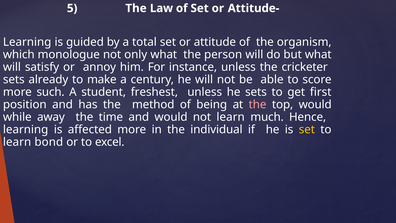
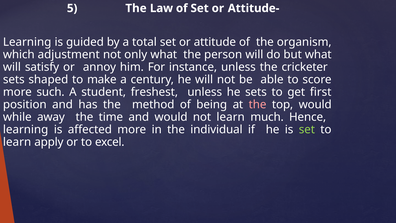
monologue: monologue -> adjustment
already: already -> shaped
set at (307, 129) colour: yellow -> light green
bond: bond -> apply
